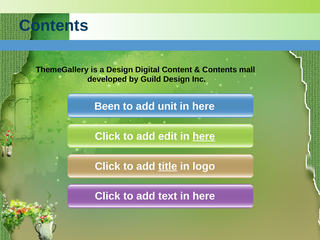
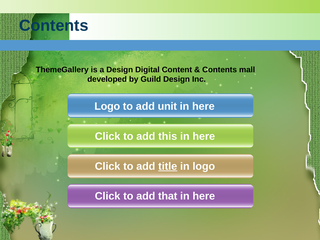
Been at (107, 106): Been -> Logo
edit: edit -> this
here at (204, 136) underline: present -> none
text: text -> that
